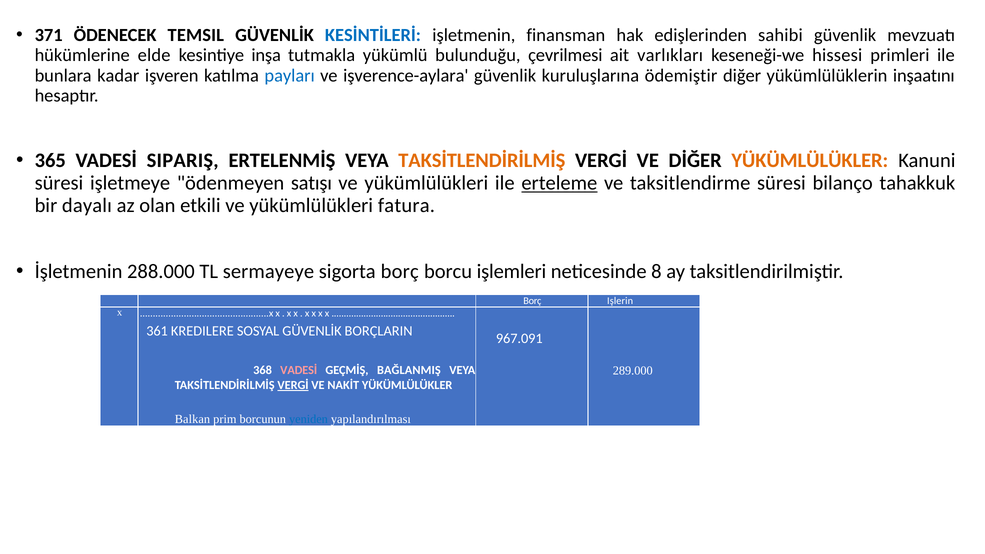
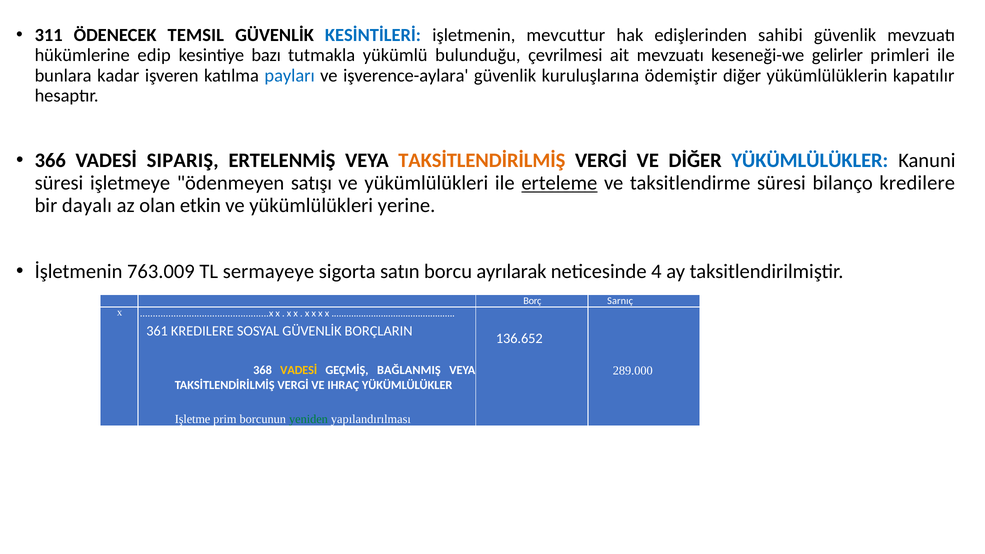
371: 371 -> 311
finansman: finansman -> mevcuttur
elde: elde -> edip
inşa: inşa -> bazı
ait varlıkları: varlıkları -> mevzuatı
hissesi: hissesi -> gelirler
inşaatını: inşaatını -> kapatılır
365: 365 -> 366
YÜKÜMLÜLÜKLER at (810, 160) colour: orange -> blue
bilanço tahakkuk: tahakkuk -> kredilere
etkili: etkili -> etkin
fatura: fatura -> yerine
288.000: 288.000 -> 763.009
sigorta borç: borç -> satın
işlemleri: işlemleri -> ayrılarak
8: 8 -> 4
Işlerin: Işlerin -> Sarnıç
967.091: 967.091 -> 136.652
VADESİ at (299, 370) colour: pink -> yellow
VERGİ at (293, 385) underline: present -> none
NAKİT: NAKİT -> IHRAÇ
Balkan: Balkan -> Işletme
yeniden colour: blue -> green
